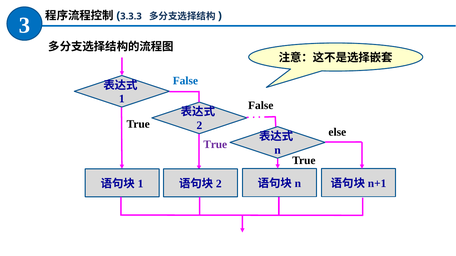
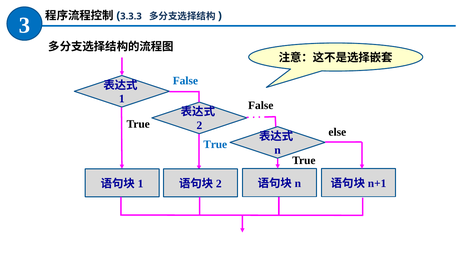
True at (215, 145) colour: purple -> blue
